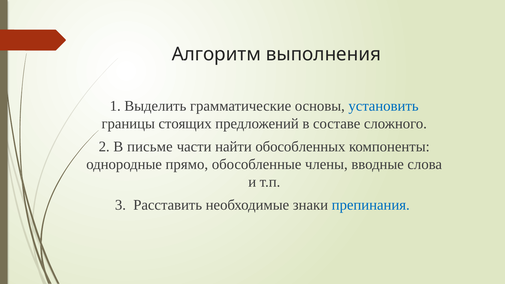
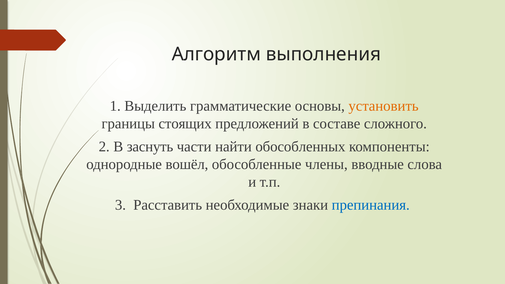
установить colour: blue -> orange
письме: письме -> заснуть
прямо: прямо -> вошёл
